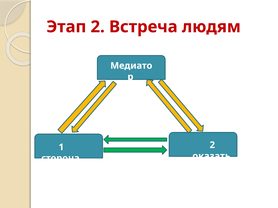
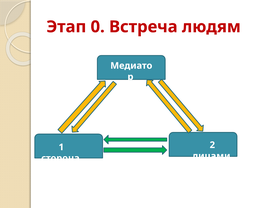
Этап 2: 2 -> 0
оказать: оказать -> лицами
